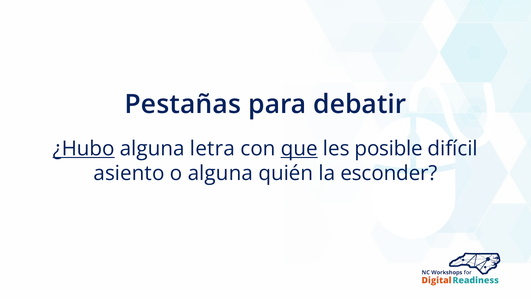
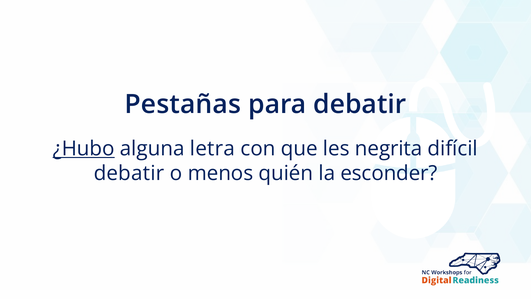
que underline: present -> none
posible: posible -> negrita
asiento at (129, 173): asiento -> debatir
o alguna: alguna -> menos
